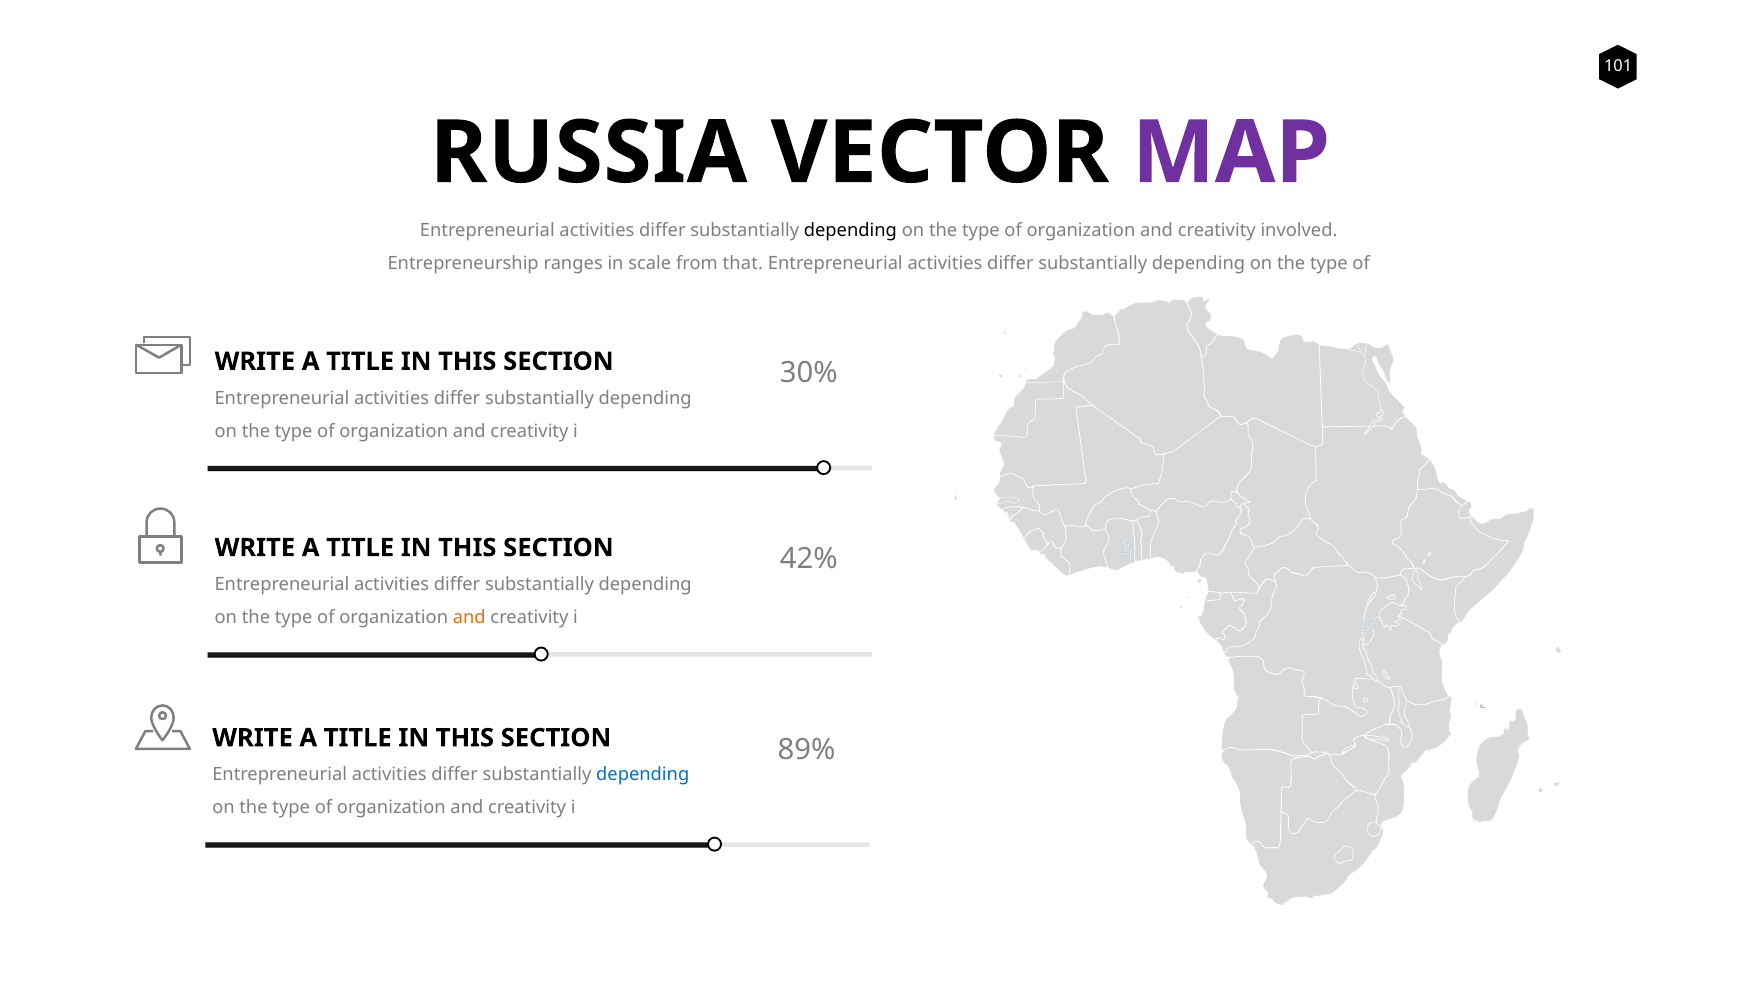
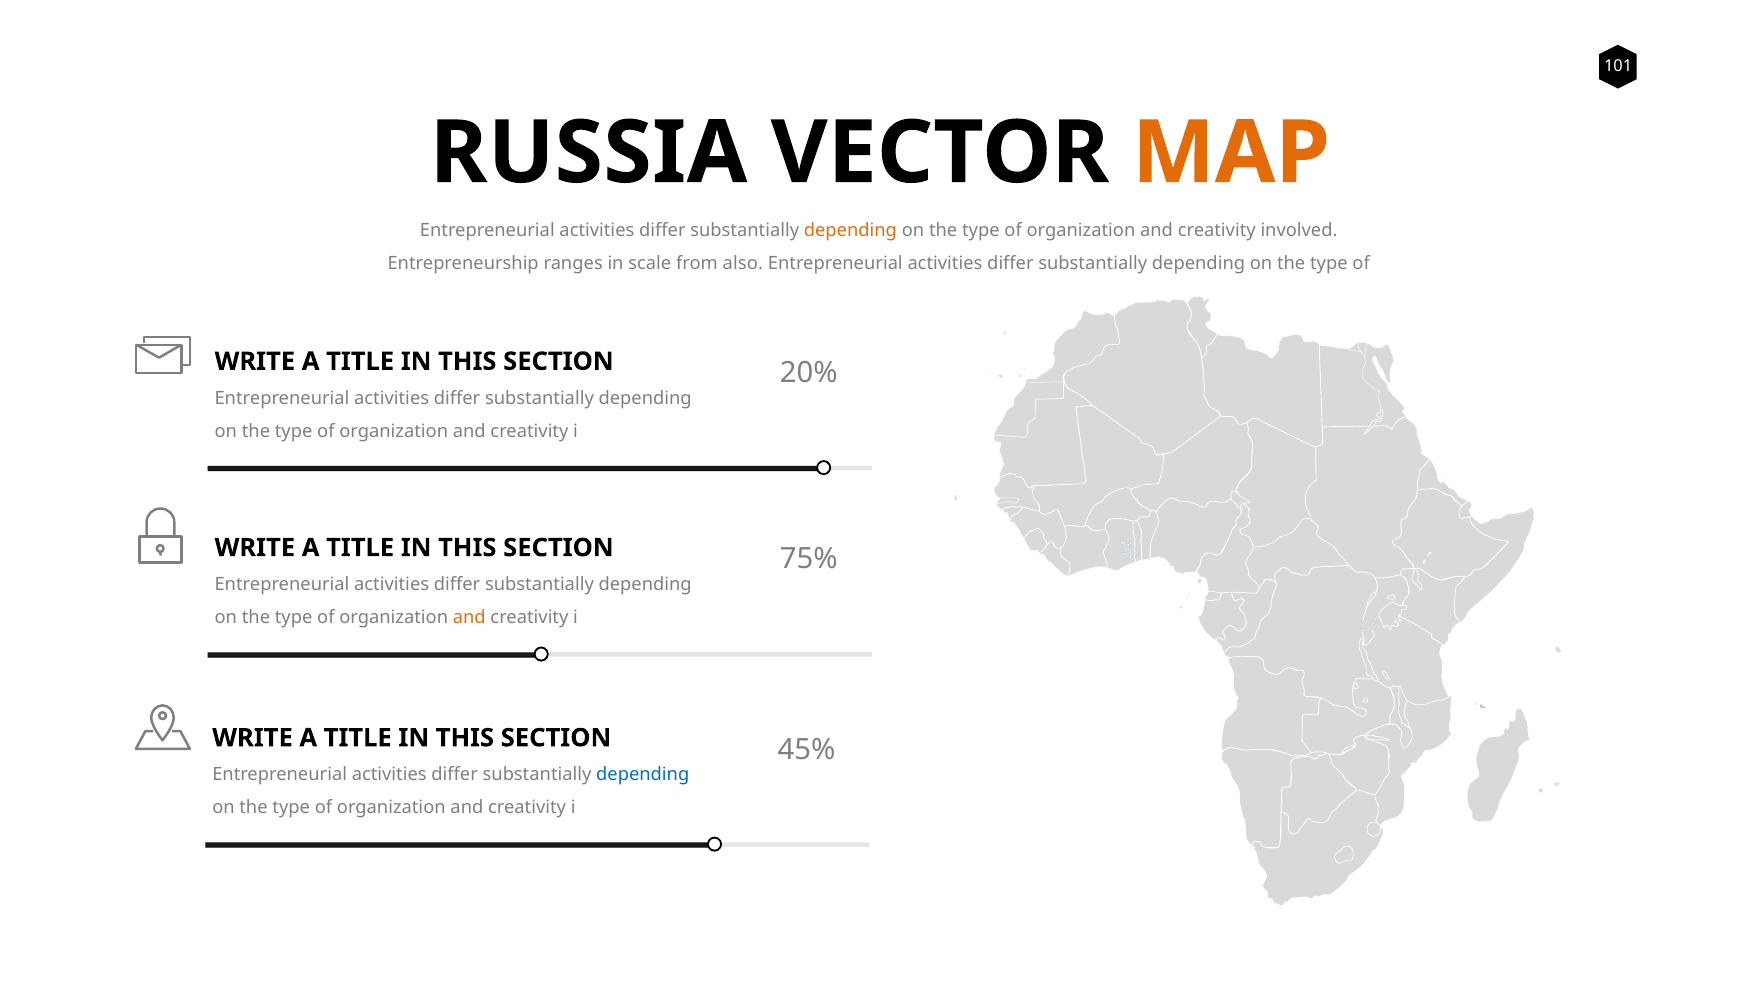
MAP colour: purple -> orange
depending at (850, 231) colour: black -> orange
that: that -> also
30%: 30% -> 20%
42%: 42% -> 75%
89%: 89% -> 45%
